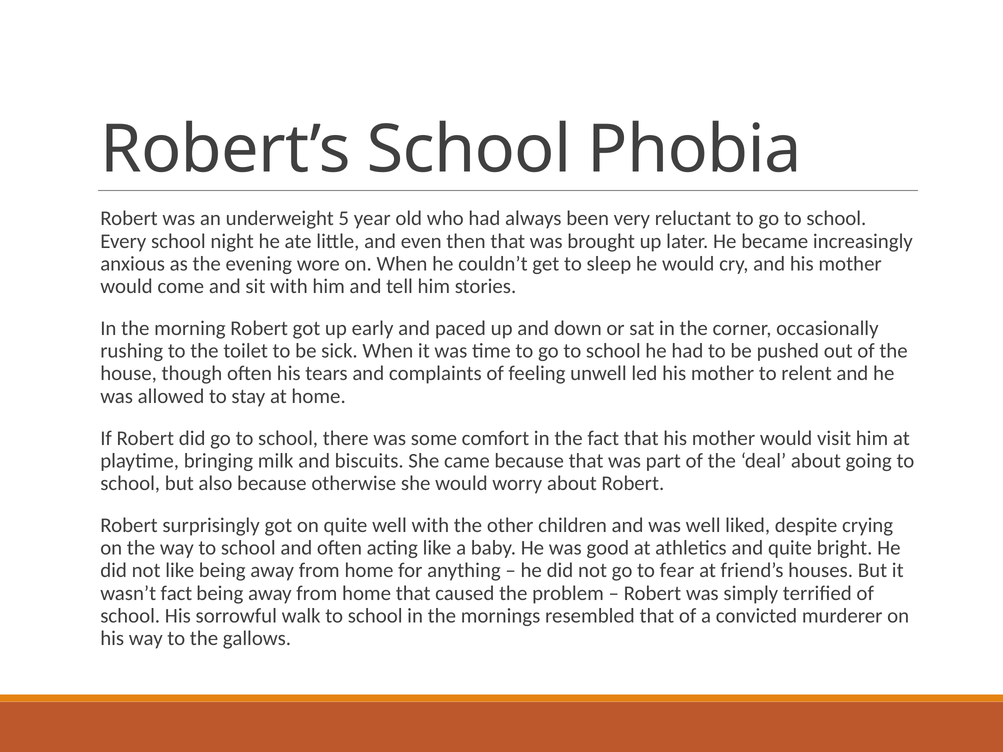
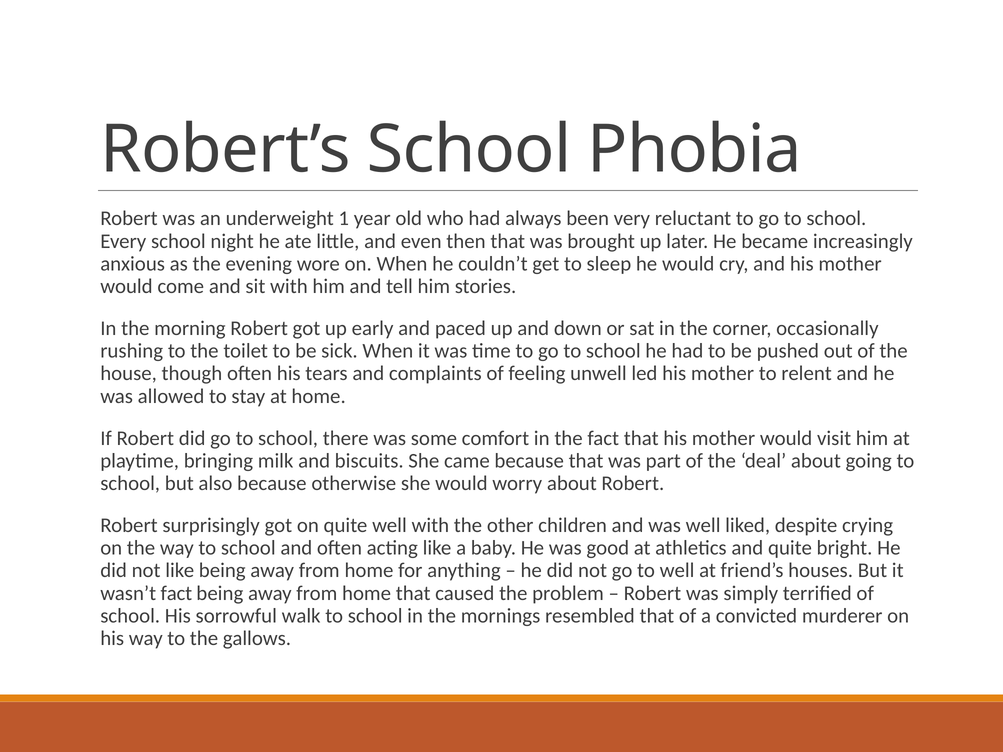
5: 5 -> 1
to fear: fear -> well
